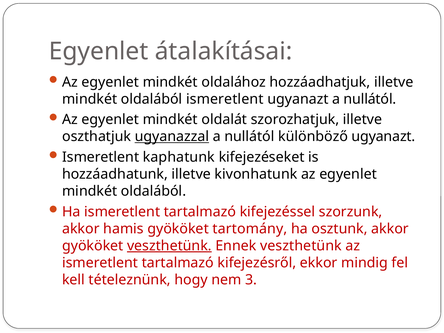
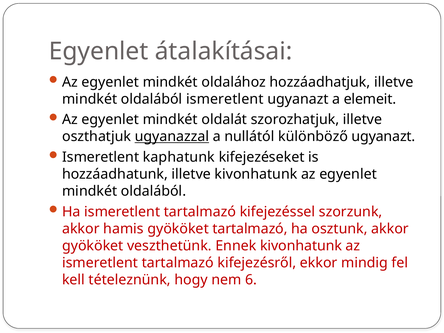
ugyanazt a nullától: nullától -> elemeit
gyököket tartomány: tartomány -> tartalmazó
veszthetünk at (169, 246) underline: present -> none
Ennek veszthetünk: veszthetünk -> kivonhatunk
3: 3 -> 6
